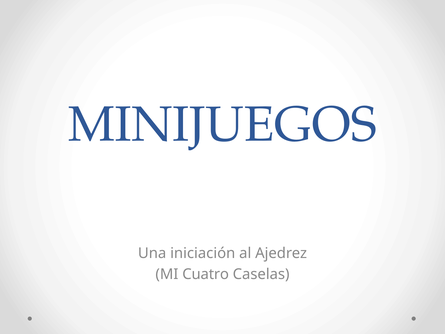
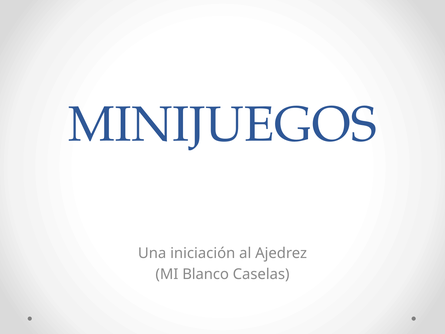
Cuatro: Cuatro -> Blanco
